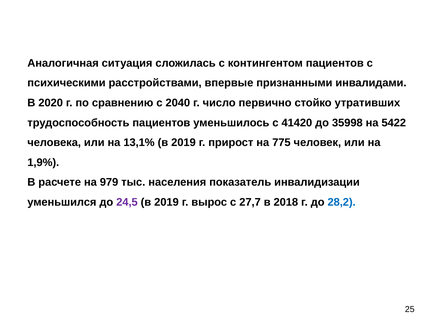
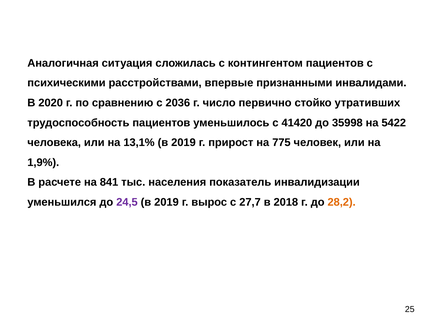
2040: 2040 -> 2036
979: 979 -> 841
28,2 colour: blue -> orange
